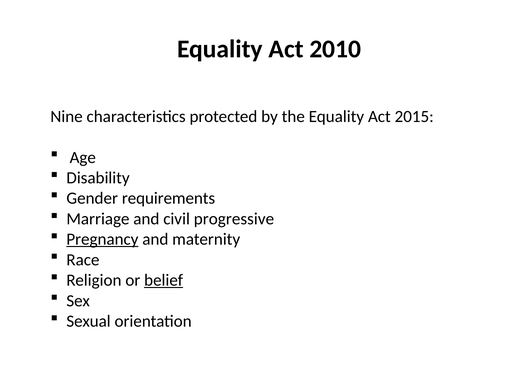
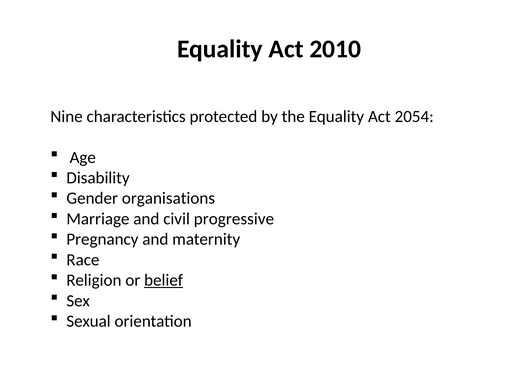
2015: 2015 -> 2054
requirements: requirements -> organisations
Pregnancy underline: present -> none
